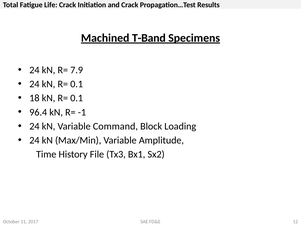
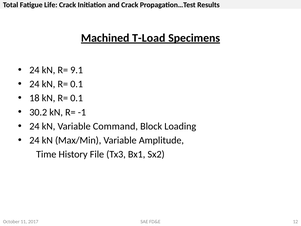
T-Band: T-Band -> T-Load
7.9: 7.9 -> 9.1
96.4: 96.4 -> 30.2
